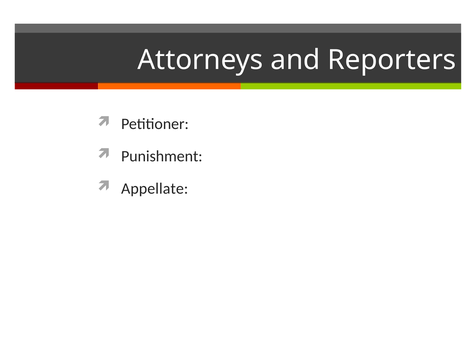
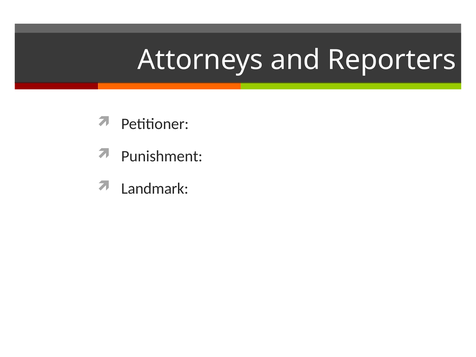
Appellate: Appellate -> Landmark
